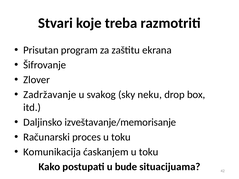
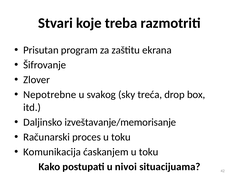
Zadržavanje: Zadržavanje -> Nepotrebne
neku: neku -> treća
bude: bude -> nivoi
